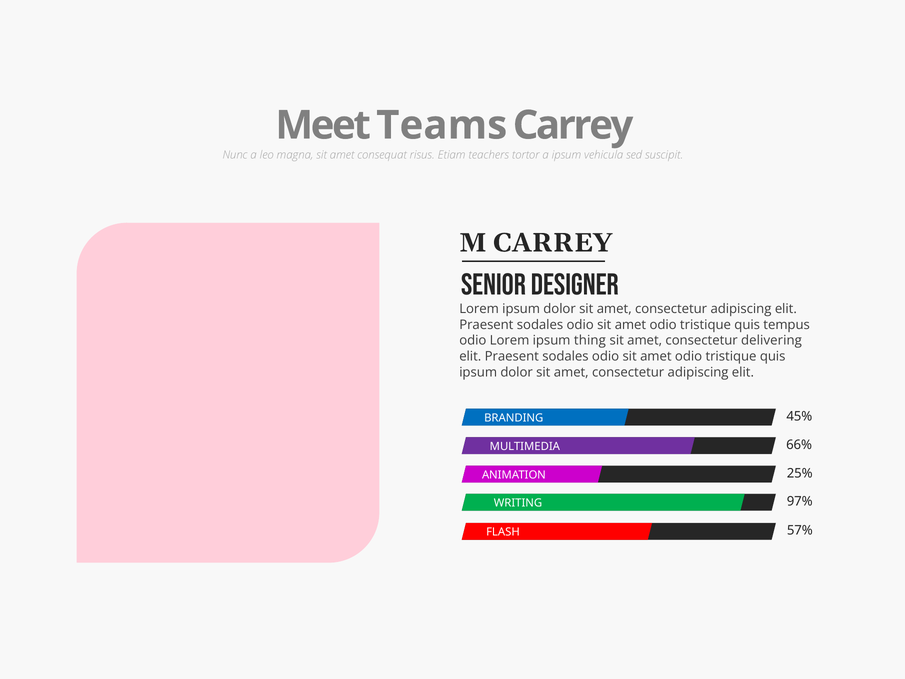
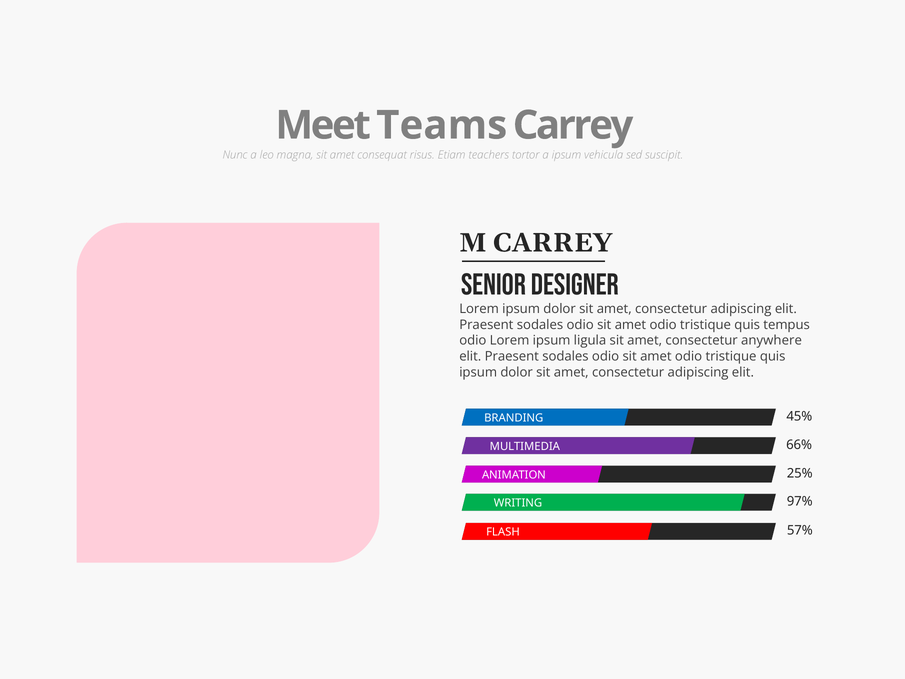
thing: thing -> ligula
delivering: delivering -> anywhere
